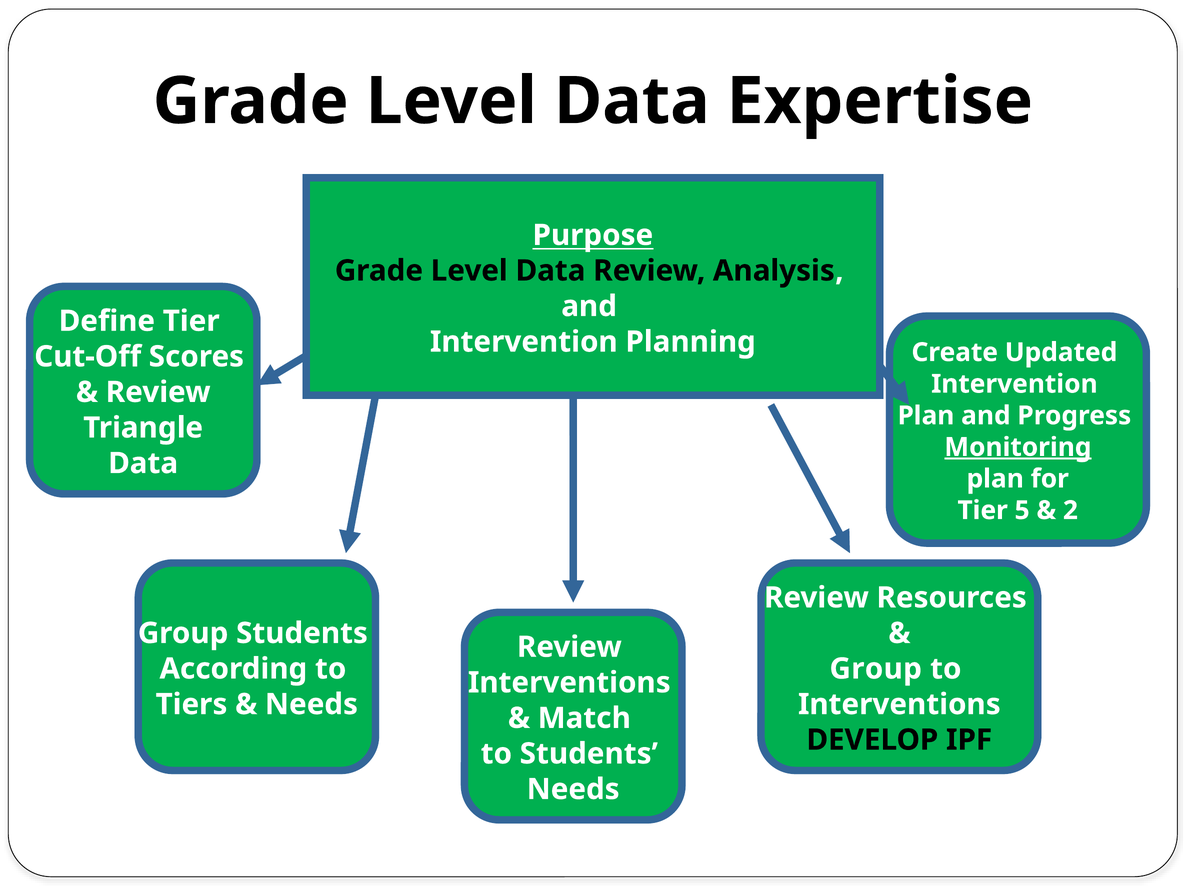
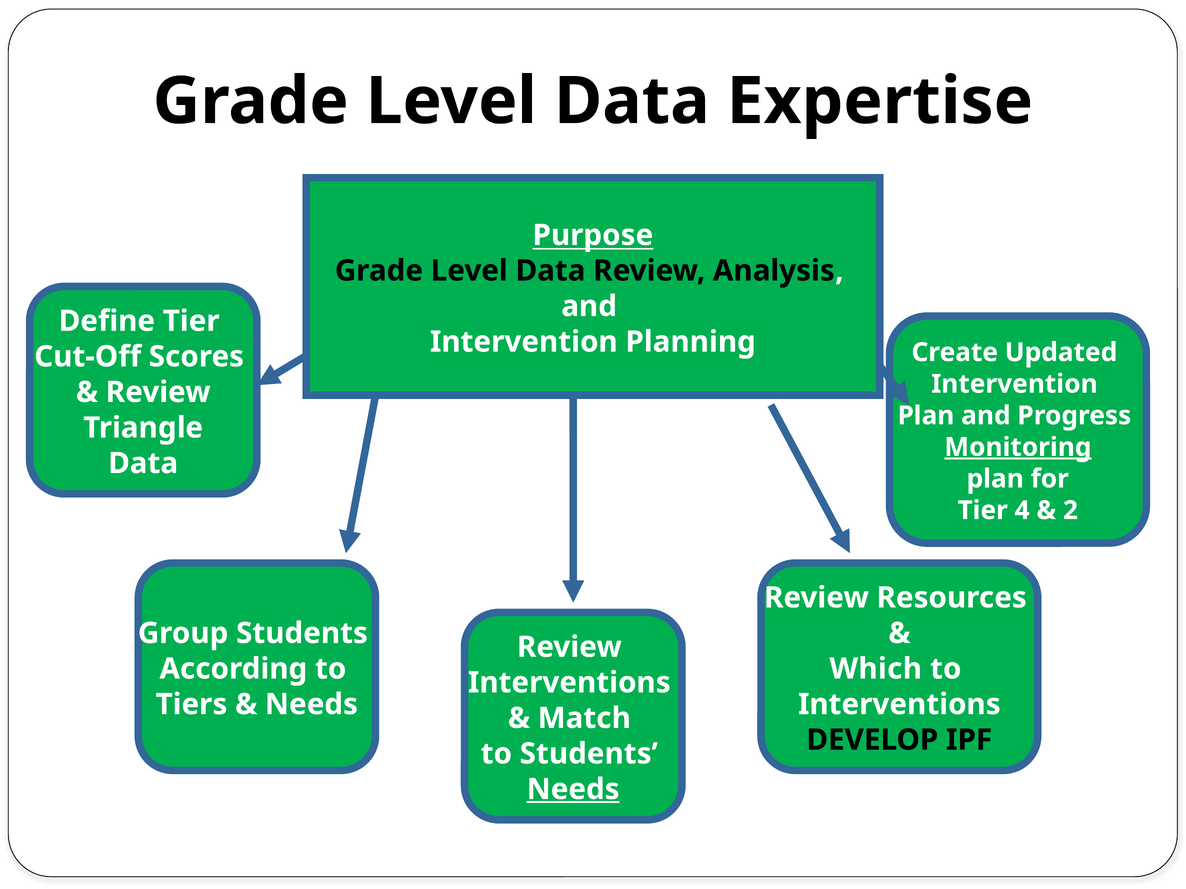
5: 5 -> 4
Group at (876, 669): Group -> Which
Needs at (573, 790) underline: none -> present
